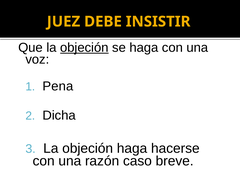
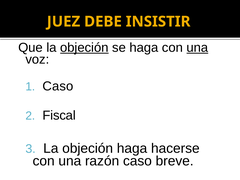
una at (197, 48) underline: none -> present
Pena at (58, 86): Pena -> Caso
Dicha: Dicha -> Fiscal
